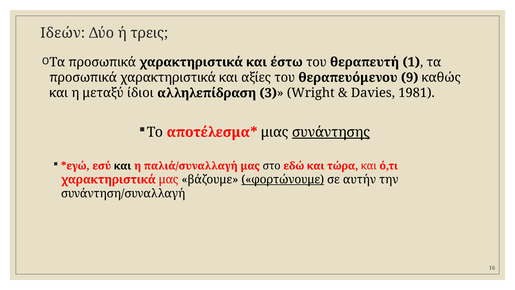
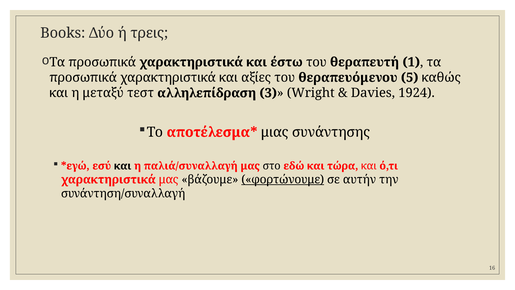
Ιδεών: Ιδεών -> Books
9: 9 -> 5
ίδιοι: ίδιοι -> τεστ
1981: 1981 -> 1924
συνάντησης underline: present -> none
